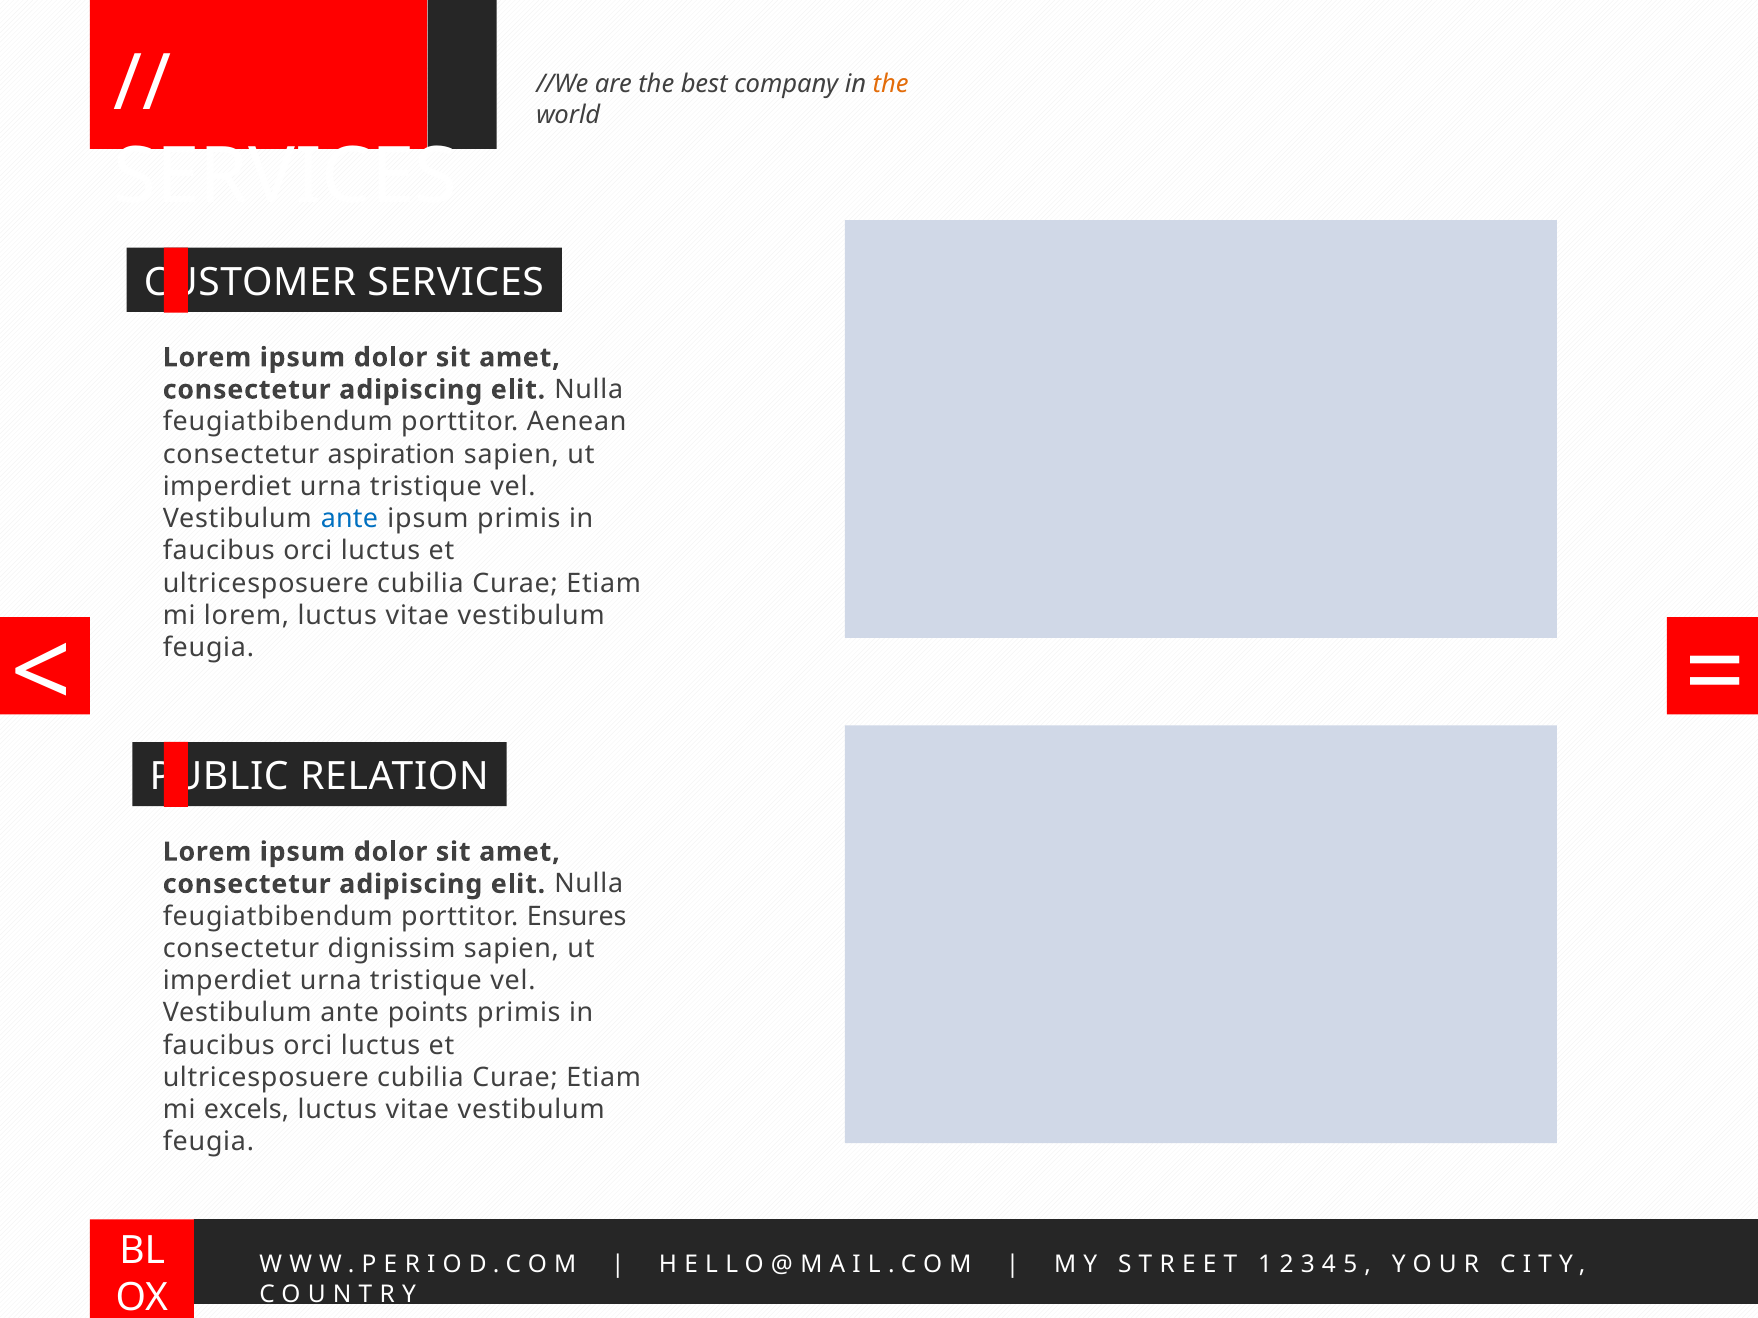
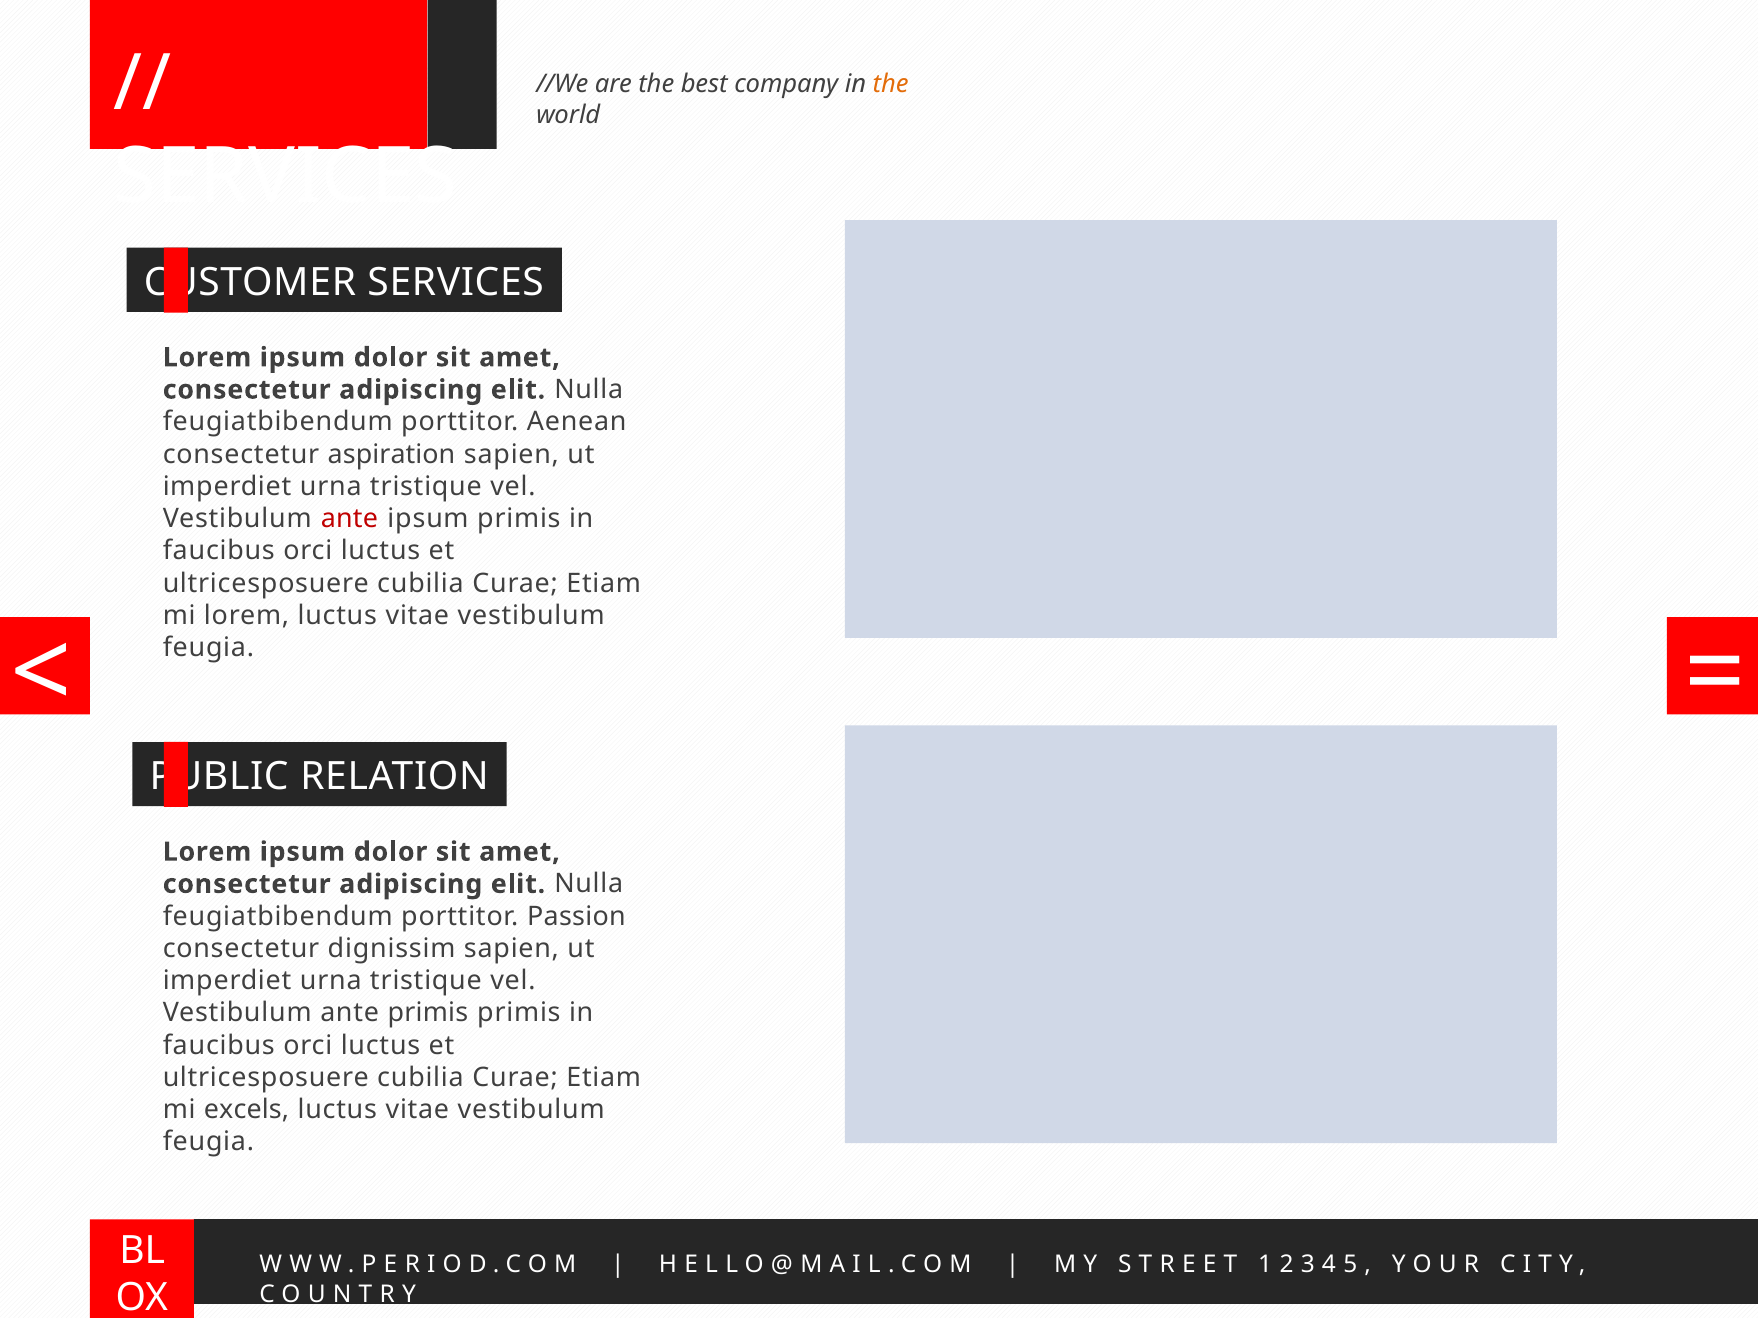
ante at (349, 519) colour: blue -> red
Ensures: Ensures -> Passion
ante points: points -> primis
